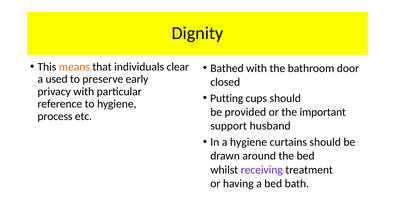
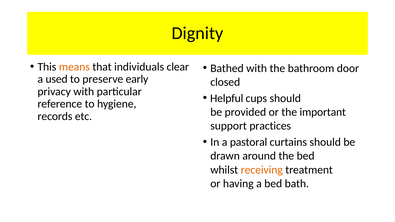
Putting: Putting -> Helpful
process: process -> records
husband: husband -> practices
a hygiene: hygiene -> pastoral
receiving colour: purple -> orange
